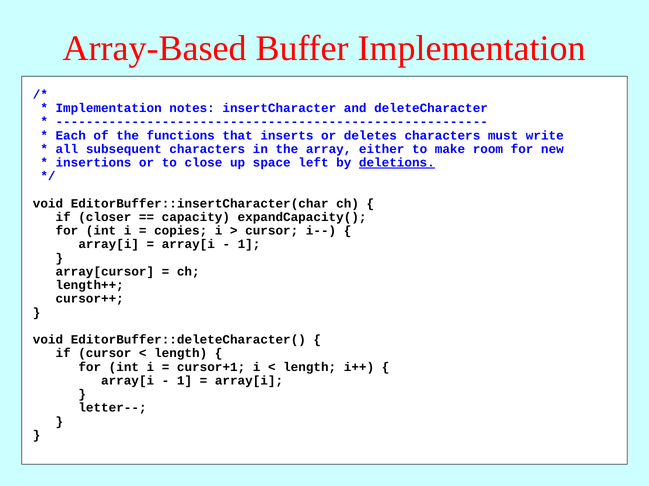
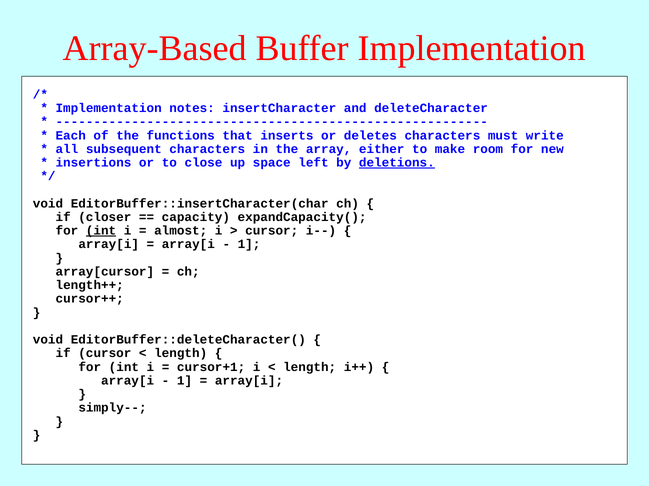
int at (101, 231) underline: none -> present
copies: copies -> almost
letter--: letter-- -> simply--
